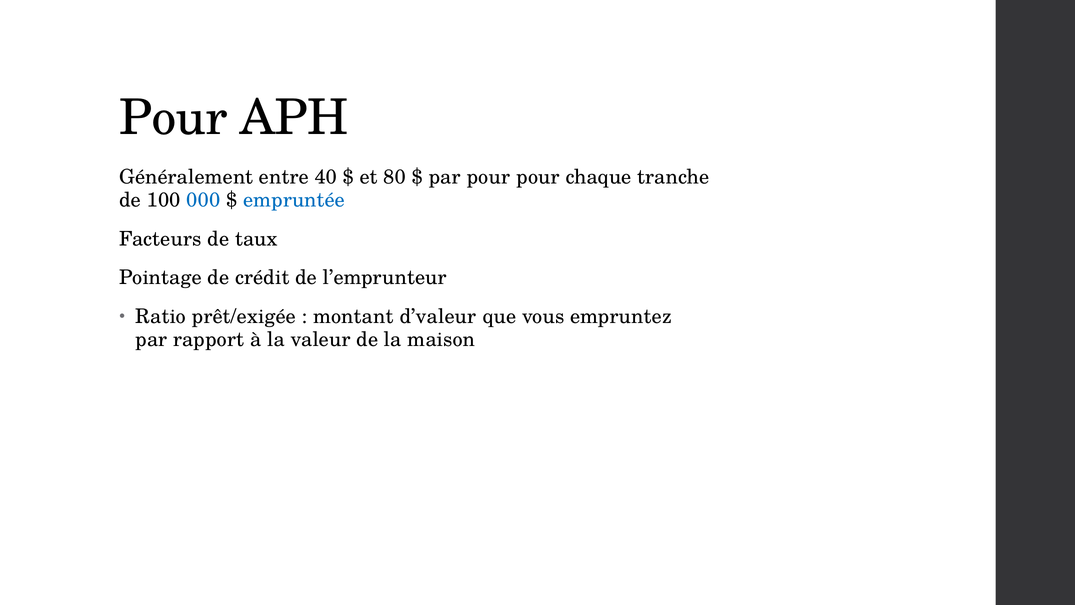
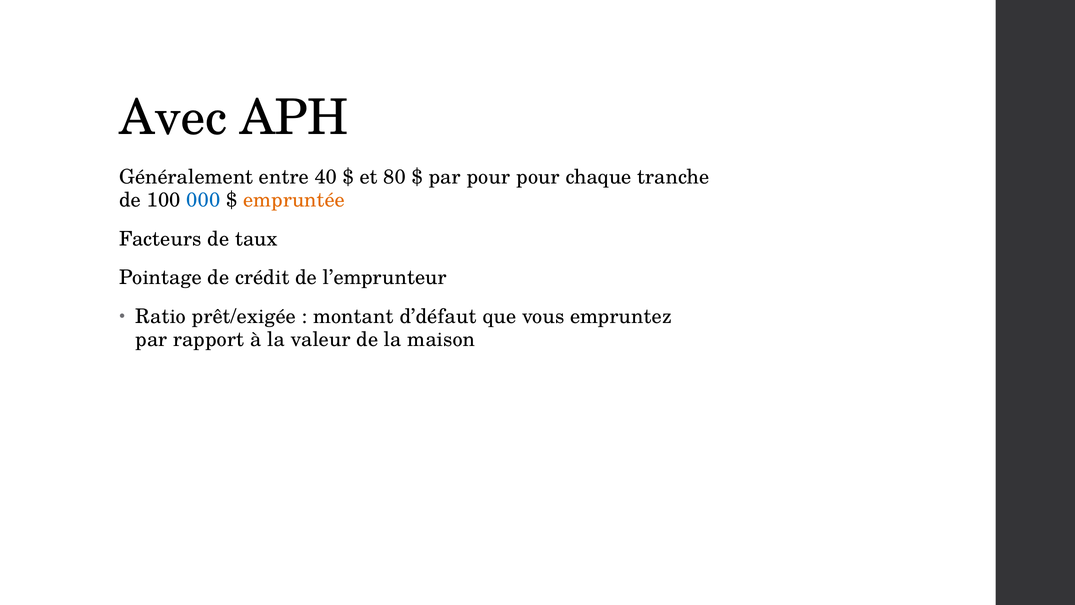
Pour at (173, 118): Pour -> Avec
empruntée colour: blue -> orange
d’valeur: d’valeur -> d’défaut
